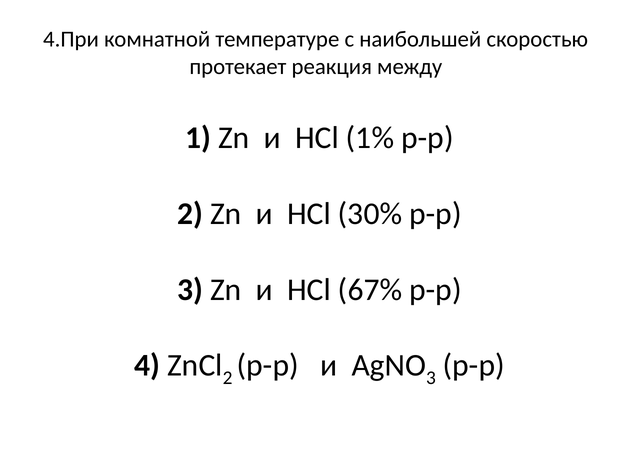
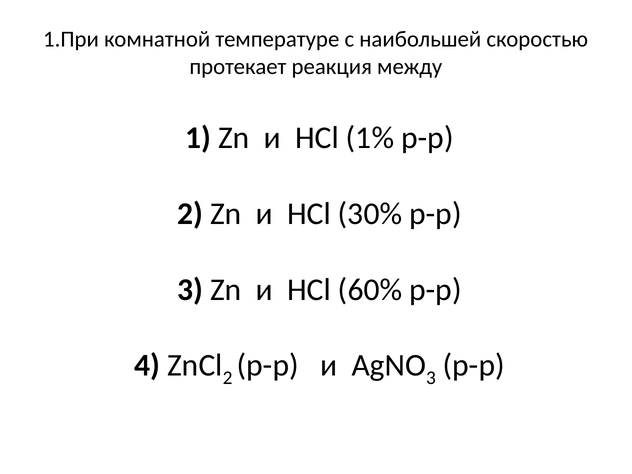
4.При: 4.При -> 1.При
67%: 67% -> 60%
